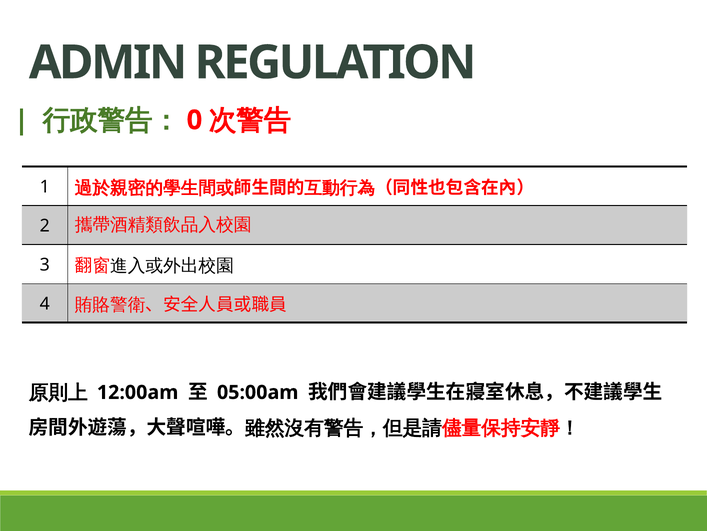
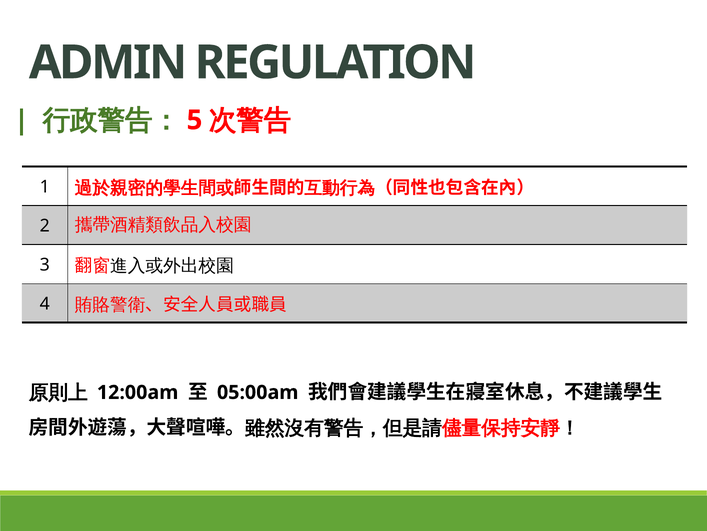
0: 0 -> 5
